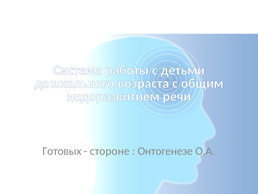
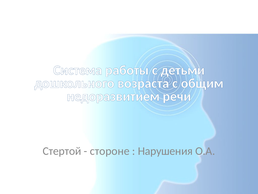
Готовых: Готовых -> Стертой
Онтогенезе: Онтогенезе -> Нарушения
